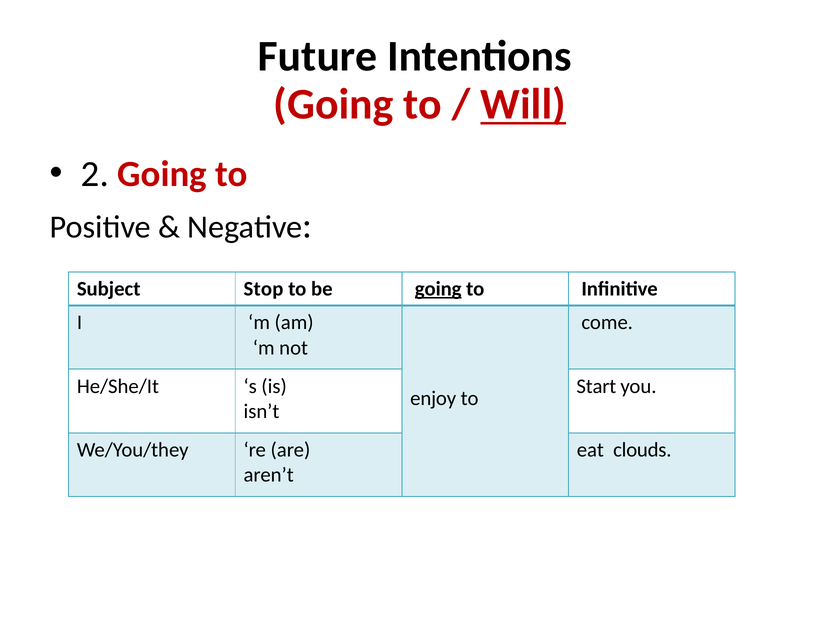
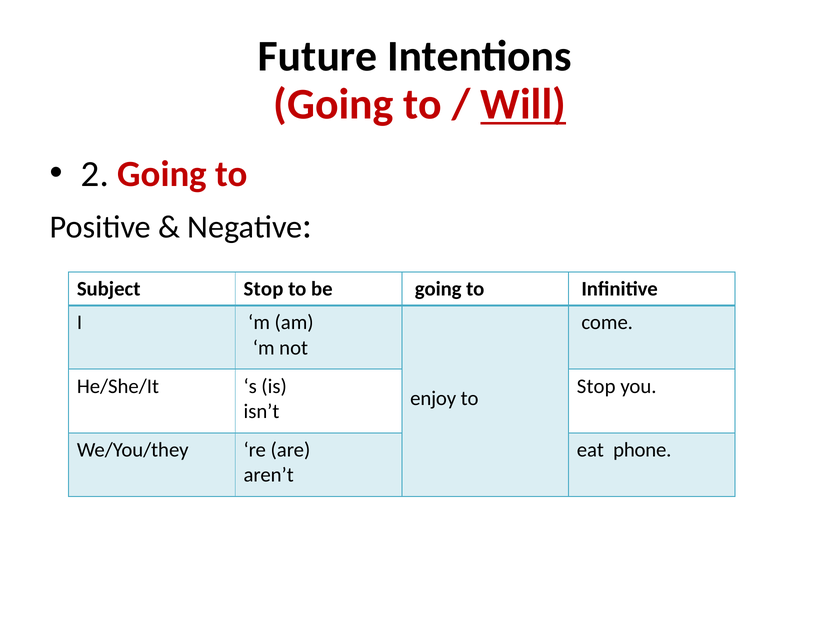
going at (438, 289) underline: present -> none
Start at (596, 386): Start -> Stop
clouds: clouds -> phone
